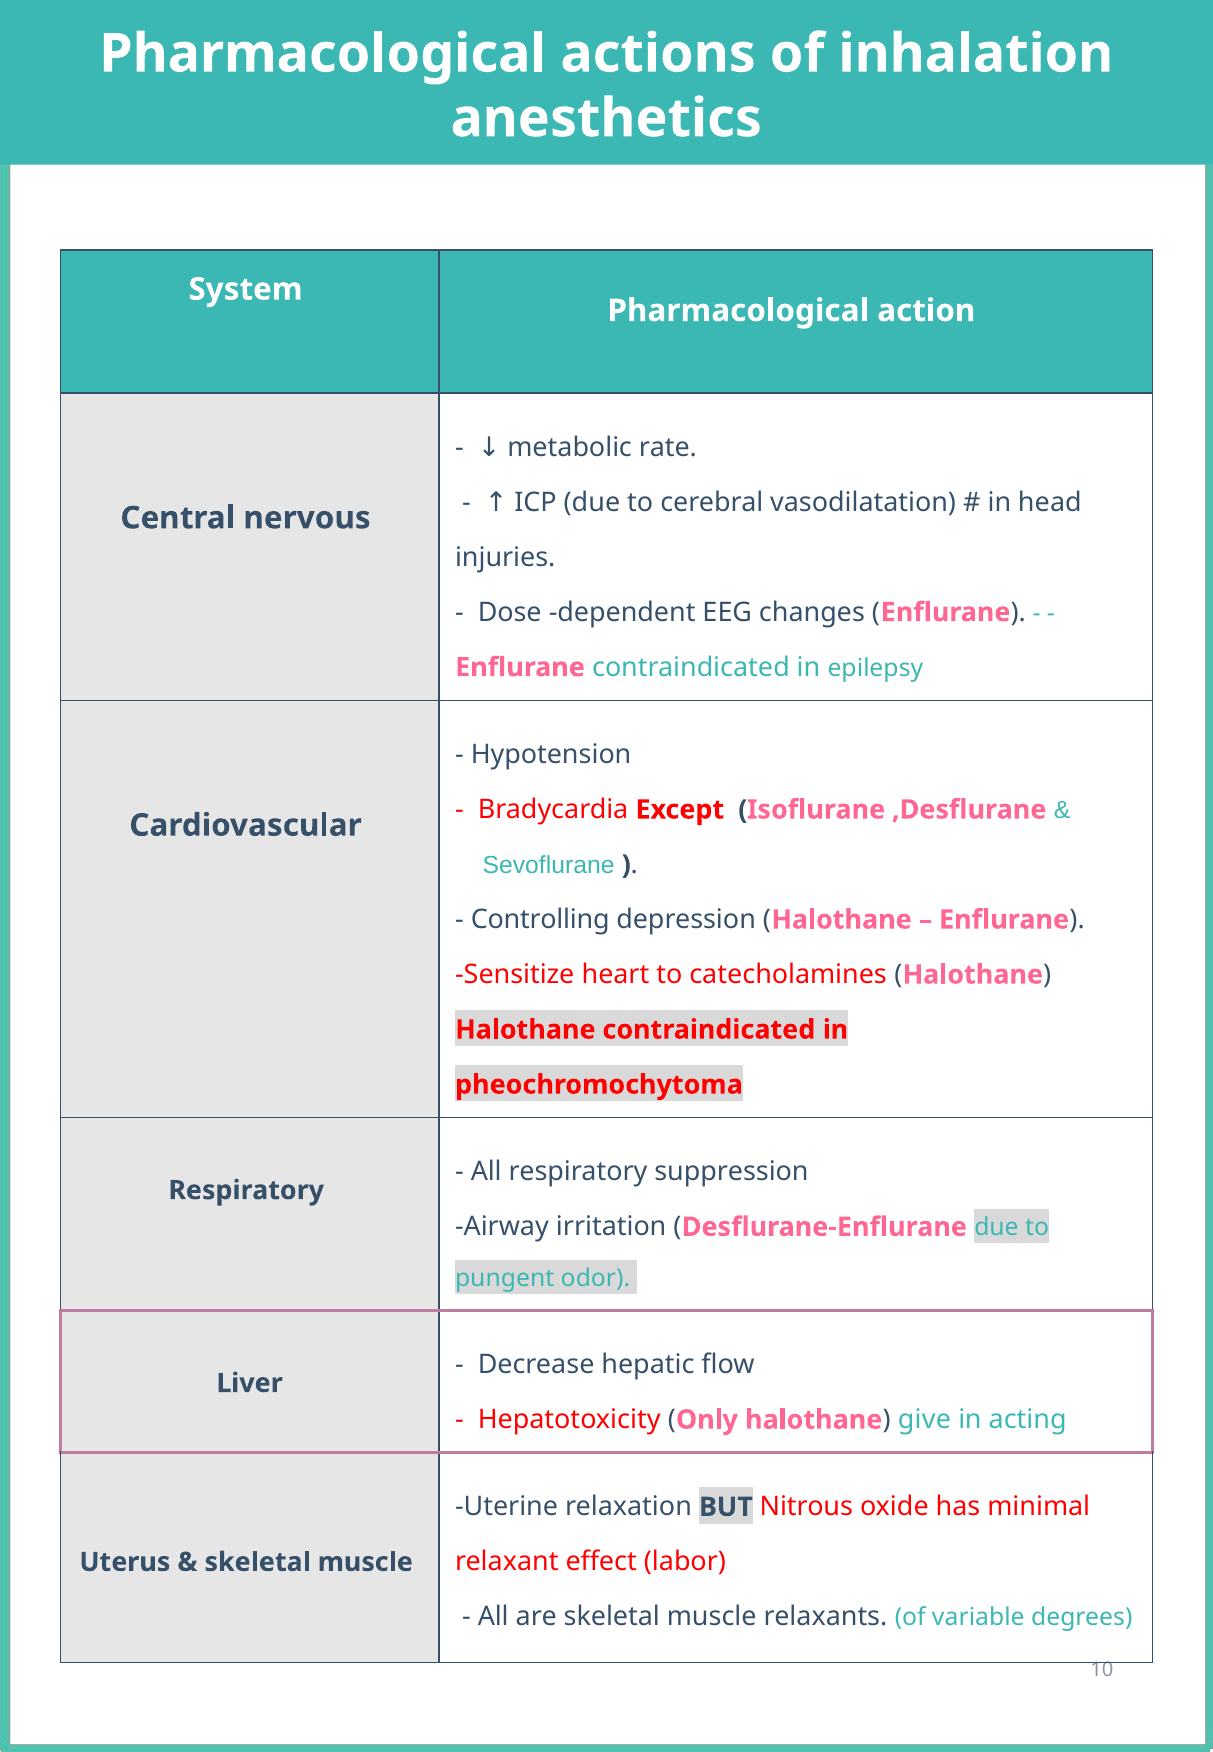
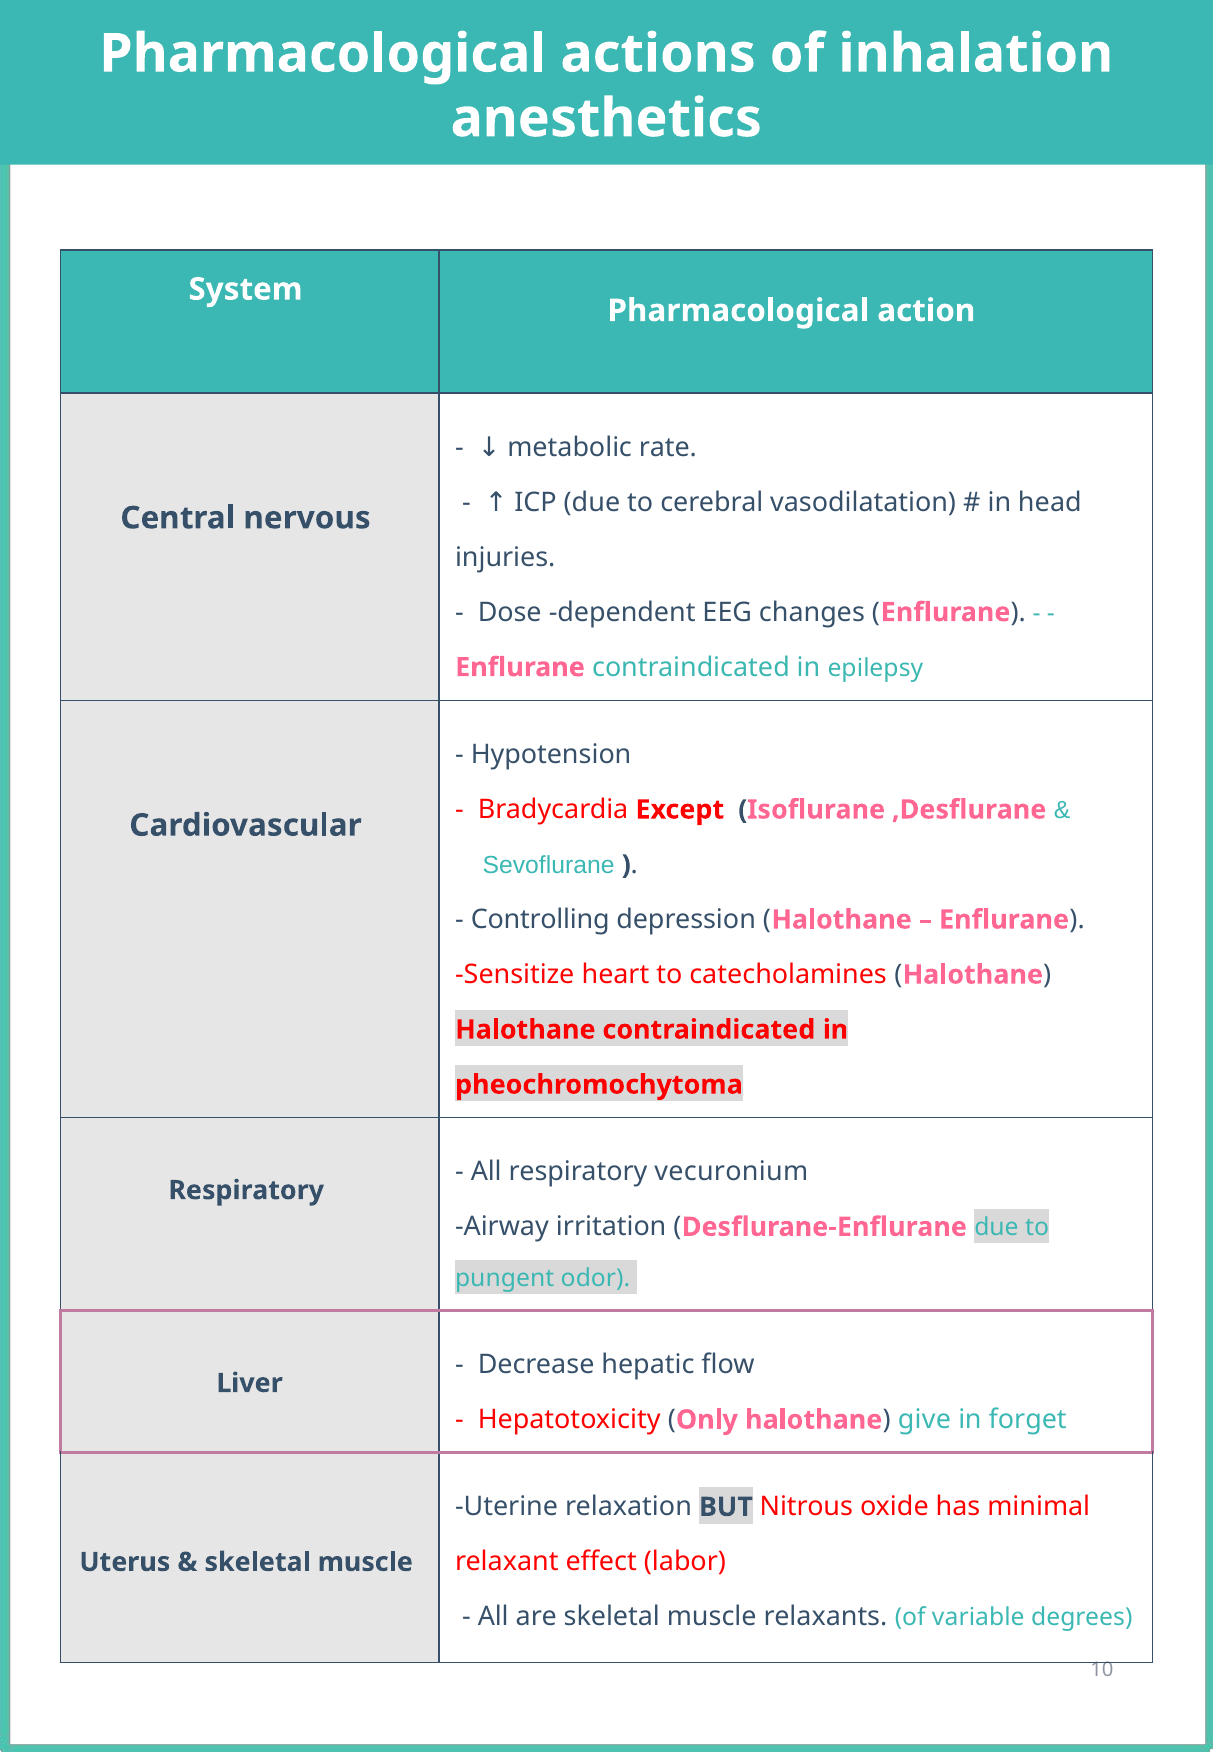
suppression: suppression -> vecuronium
acting: acting -> forget
